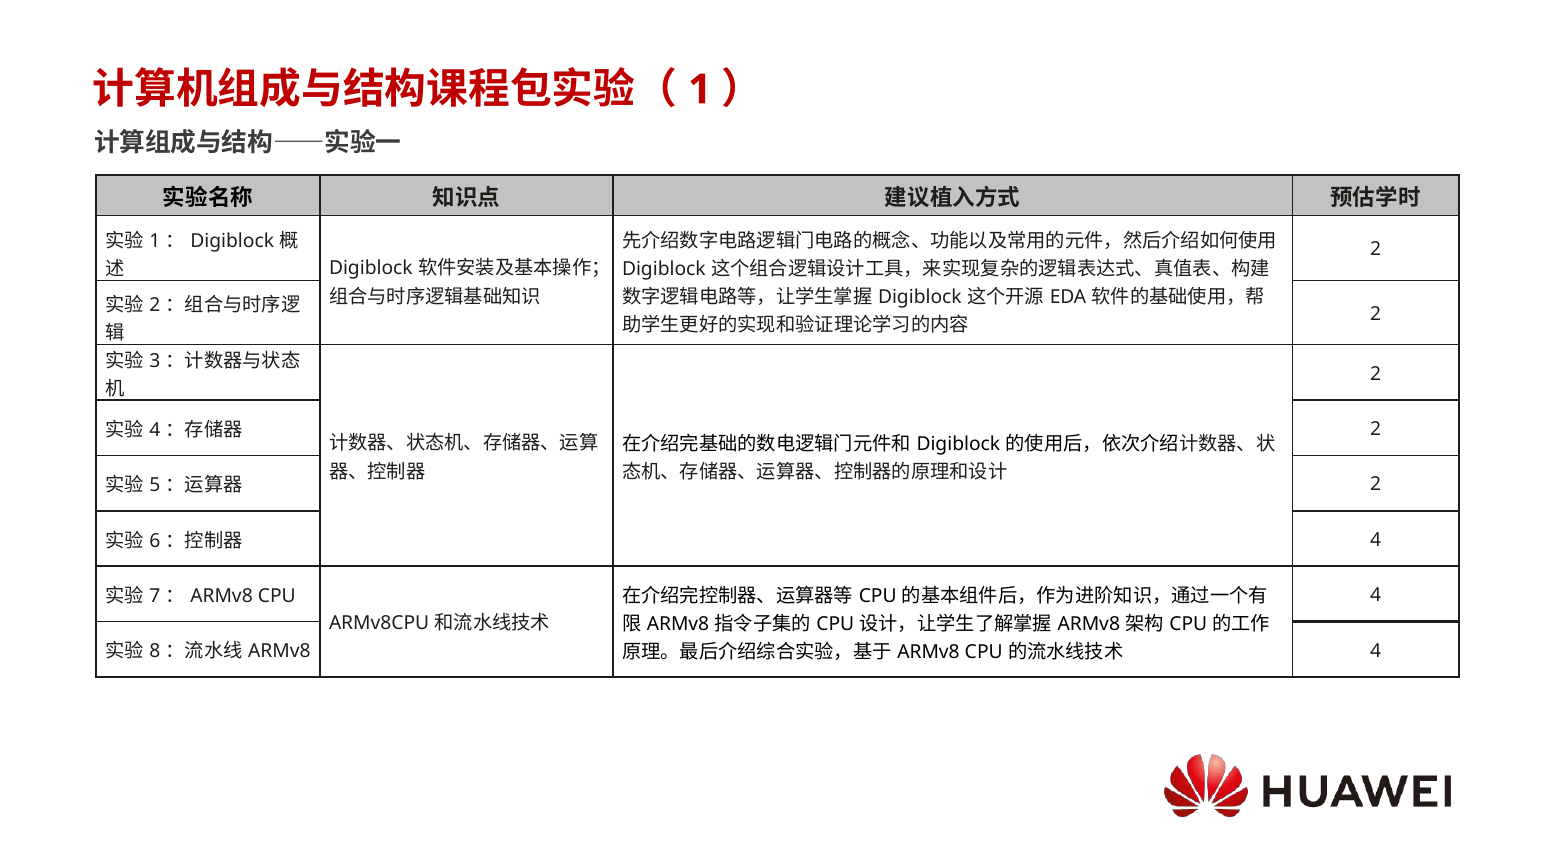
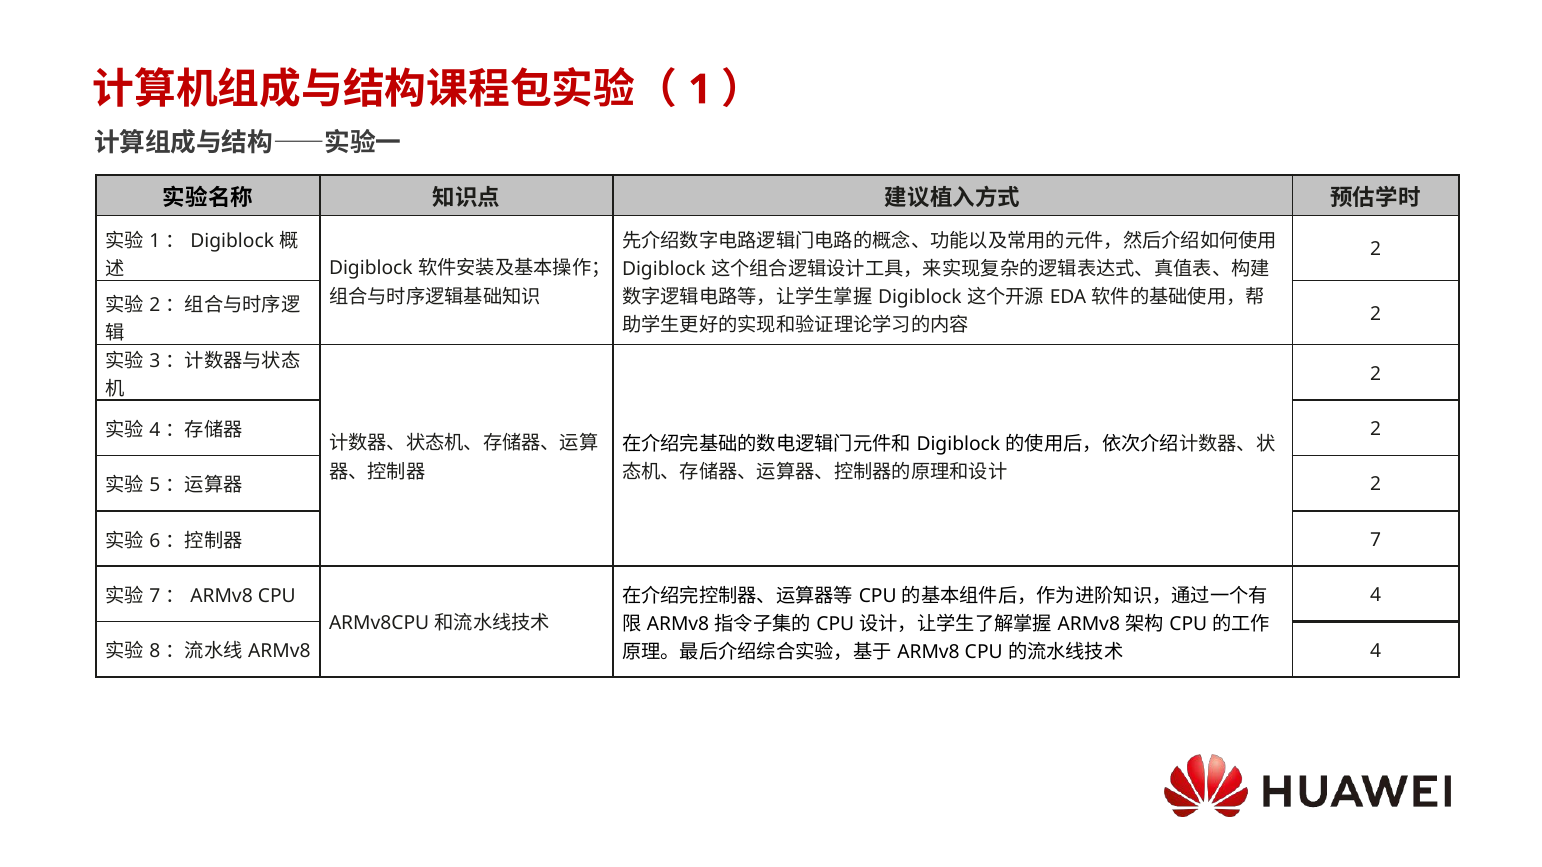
4 at (1376, 540): 4 -> 7
